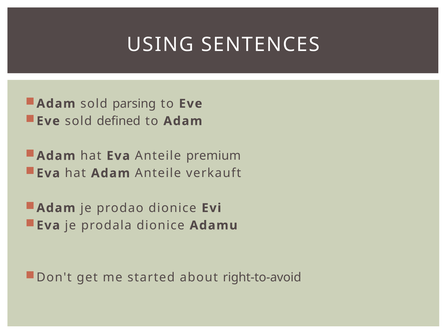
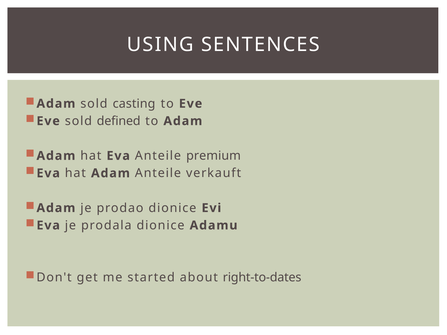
parsing: parsing -> casting
right-to-avoid: right-to-avoid -> right-to-dates
